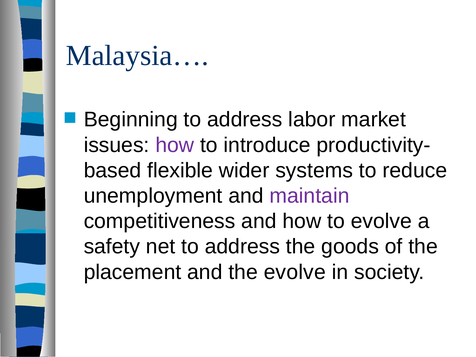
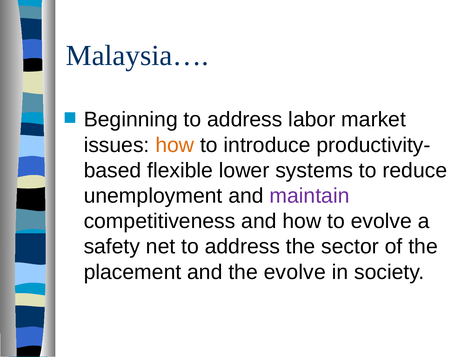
how at (175, 145) colour: purple -> orange
wider: wider -> lower
goods: goods -> sector
